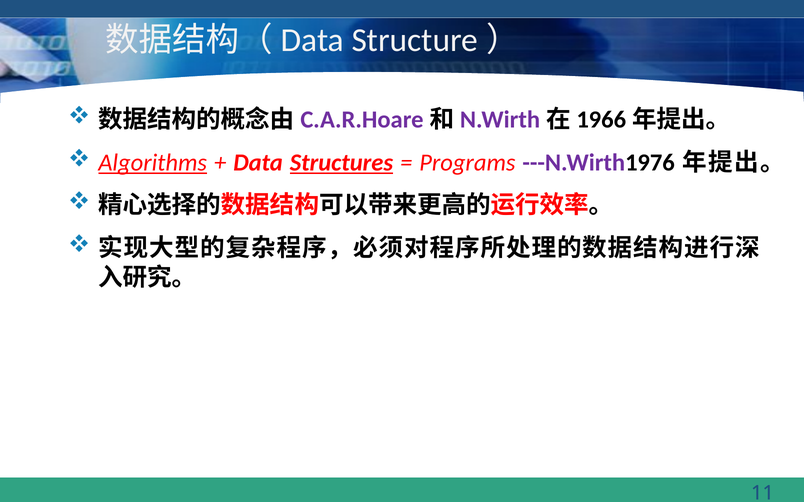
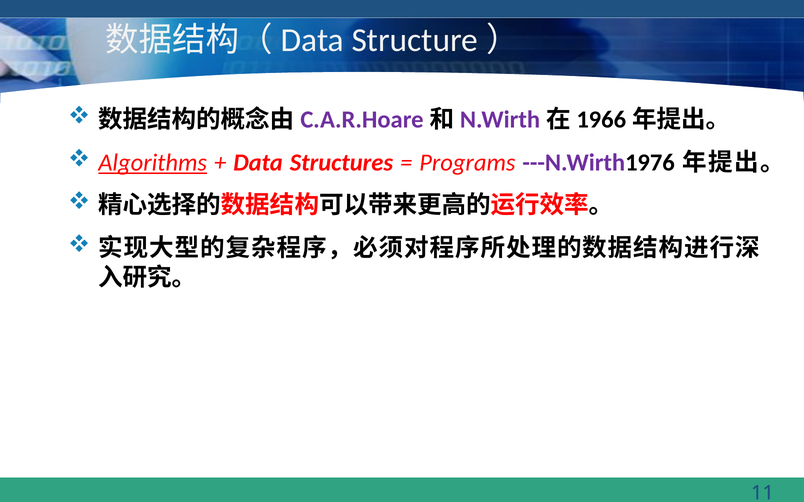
Structures underline: present -> none
